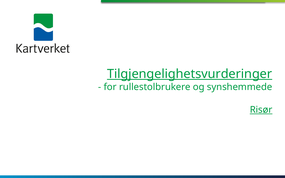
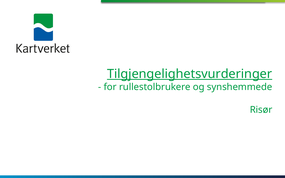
Risør underline: present -> none
